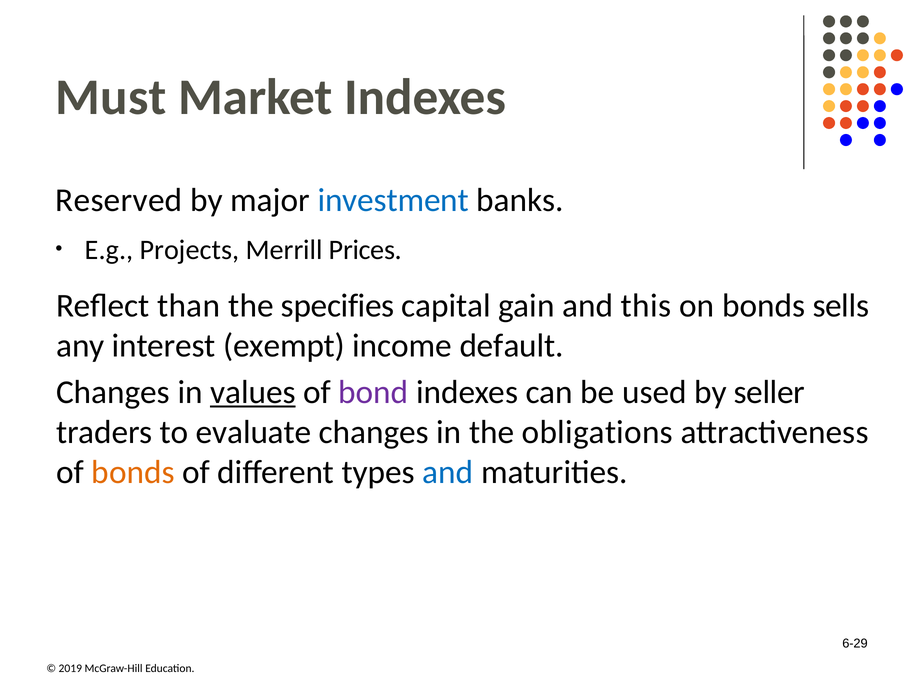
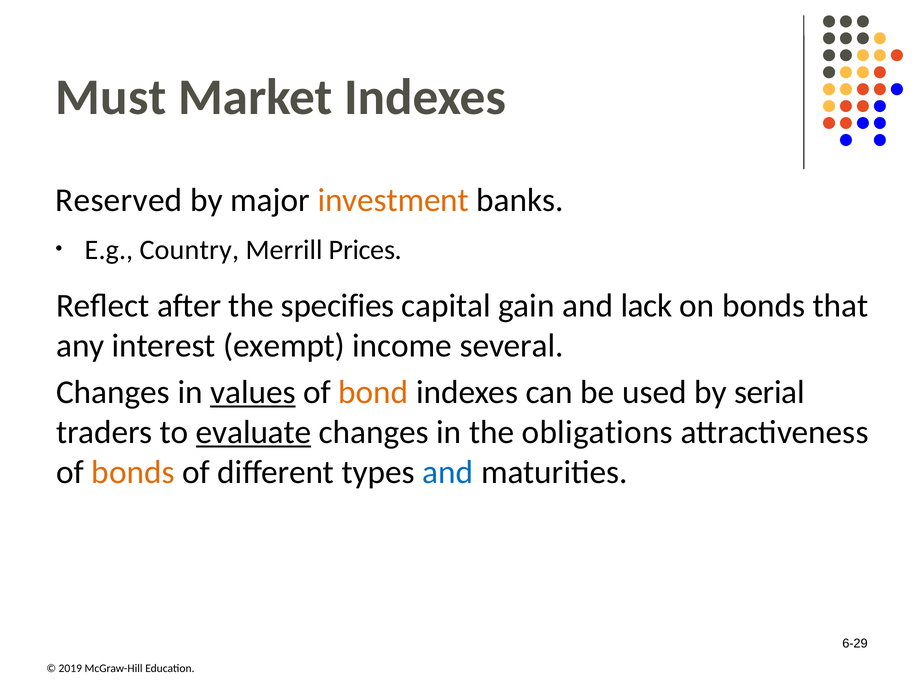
investment colour: blue -> orange
Projects: Projects -> Country
than: than -> after
this: this -> lack
sells: sells -> that
default: default -> several
bond colour: purple -> orange
seller: seller -> serial
evaluate underline: none -> present
